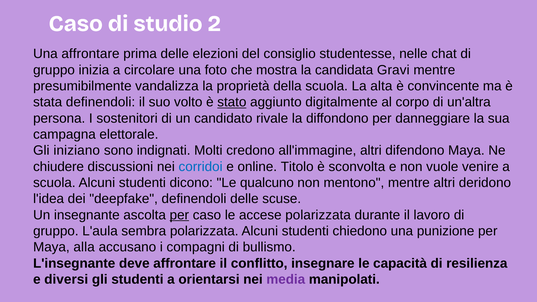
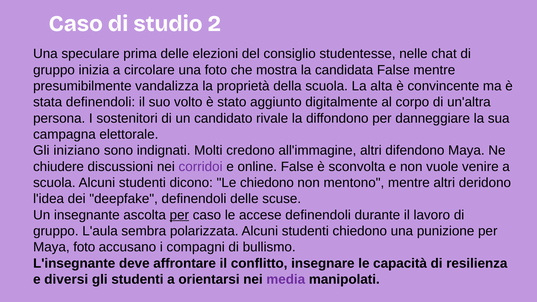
Una affrontare: affrontare -> speculare
candidata Gravi: Gravi -> False
stato underline: present -> none
corridoi colour: blue -> purple
online Titolo: Titolo -> False
Le qualcuno: qualcuno -> chiedono
accese polarizzata: polarizzata -> definendoli
Maya alla: alla -> foto
